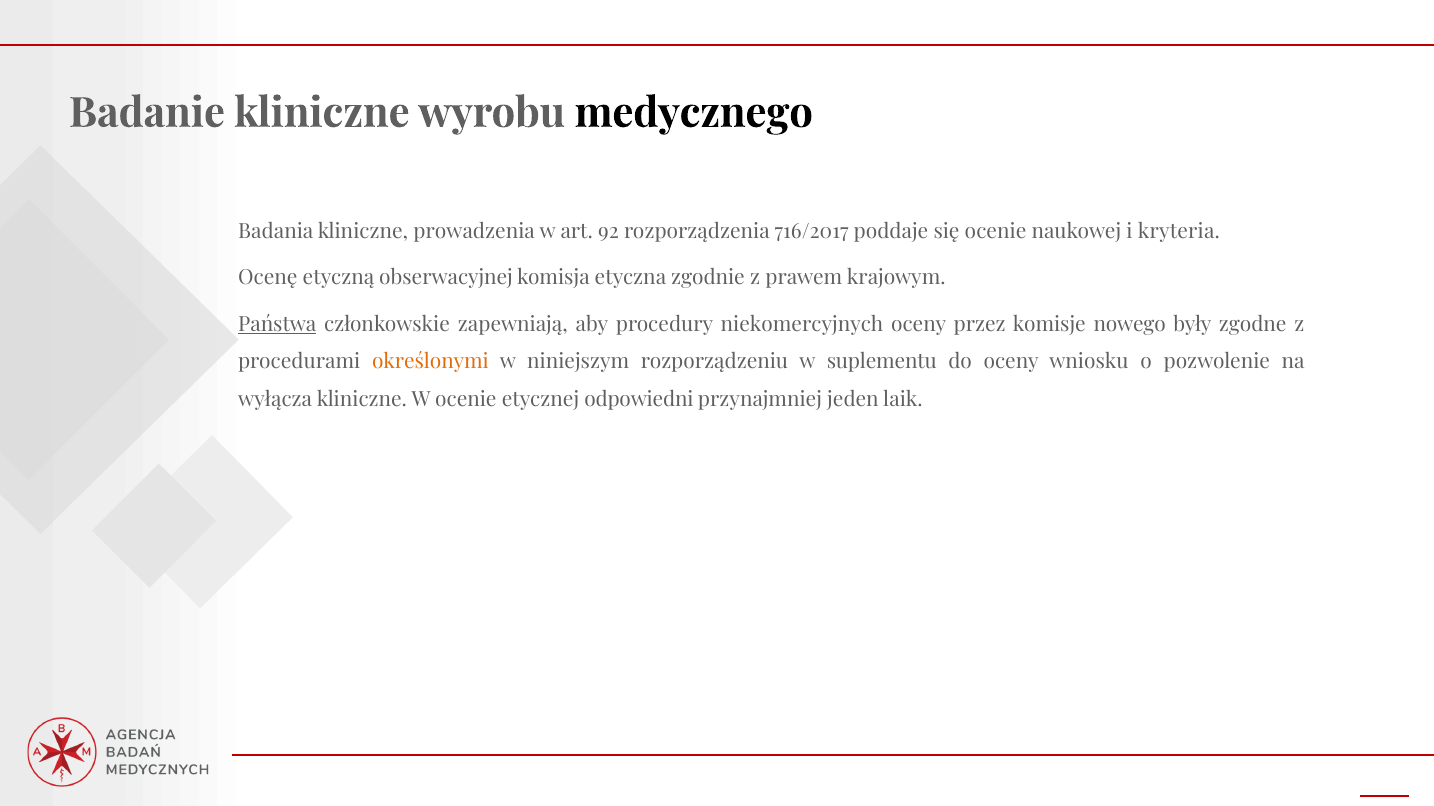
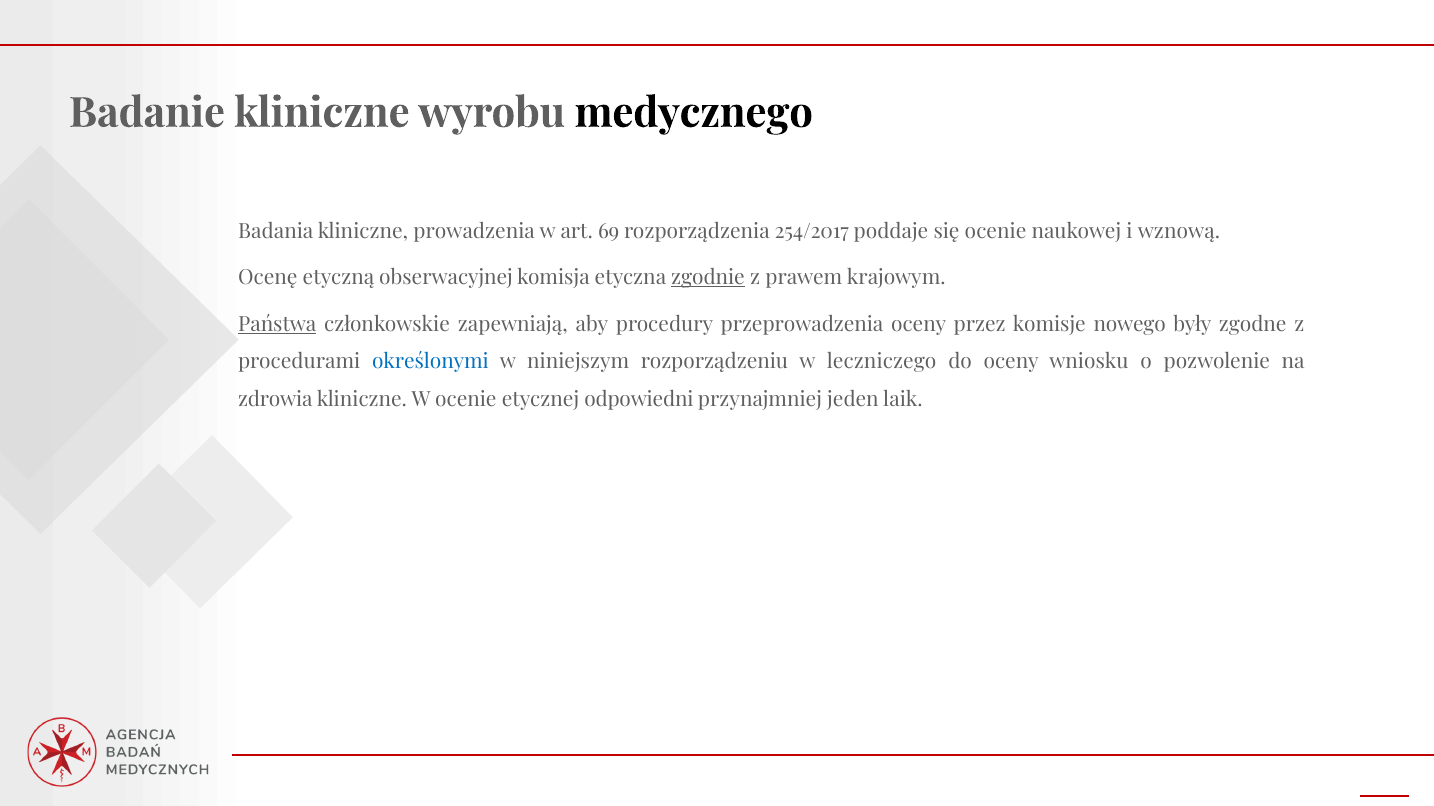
92: 92 -> 69
716/2017: 716/2017 -> 254/2017
kryteria: kryteria -> wznową
zgodnie underline: none -> present
niekomercyjnych: niekomercyjnych -> przeprowadzenia
określonymi colour: orange -> blue
suplementu: suplementu -> leczniczego
wyłącza: wyłącza -> zdrowia
